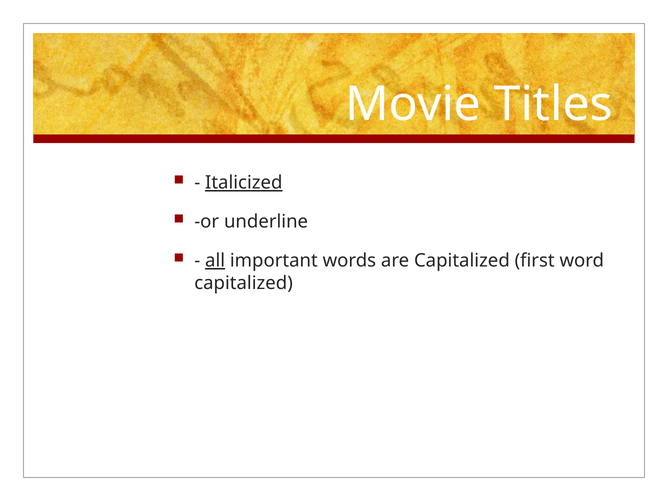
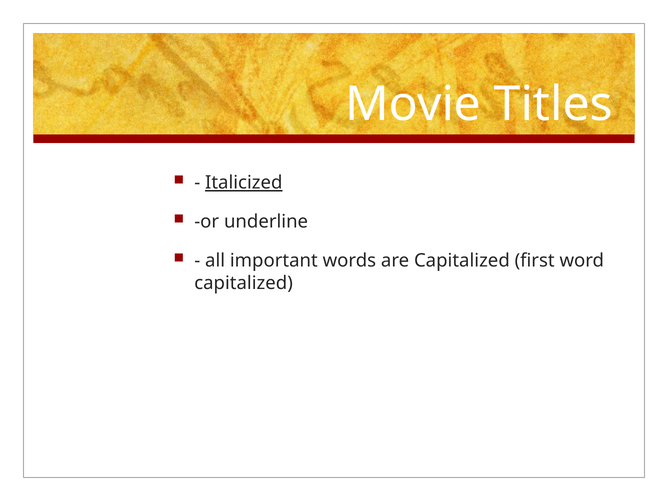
all underline: present -> none
